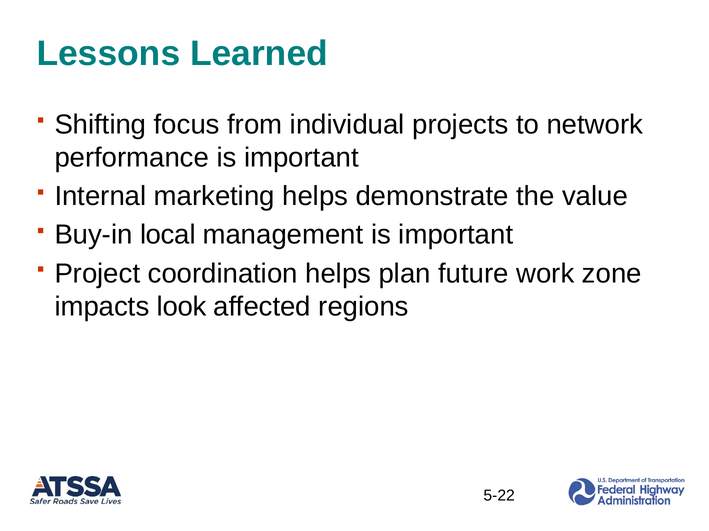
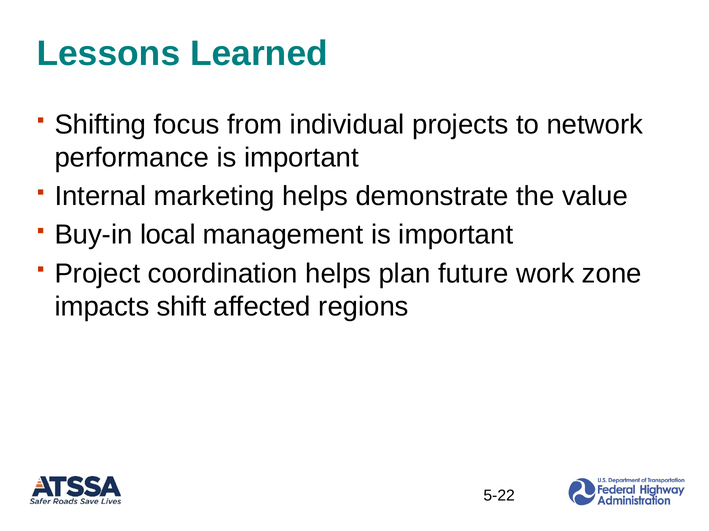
look: look -> shift
